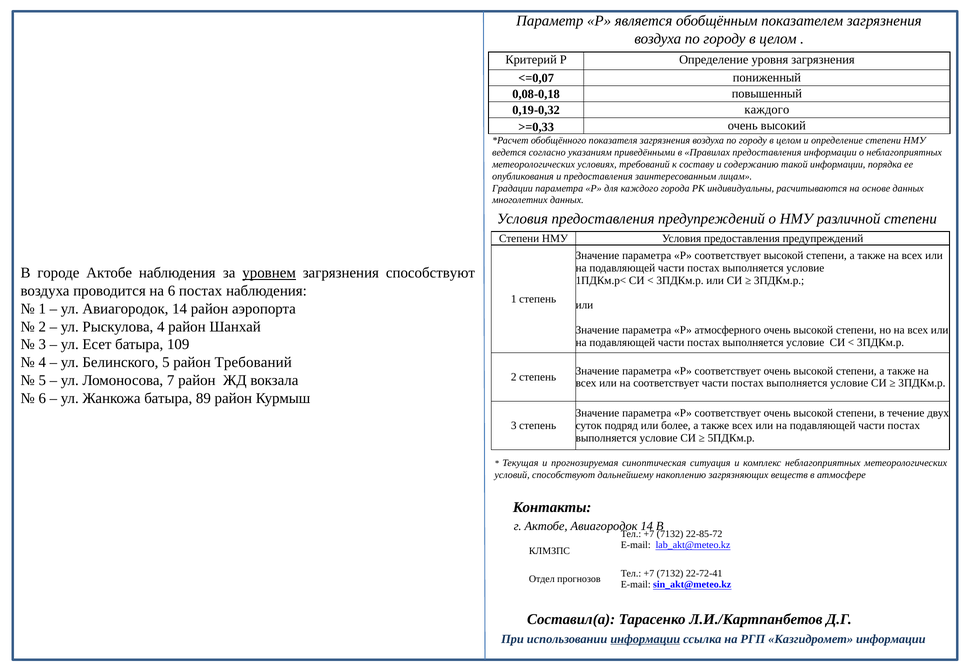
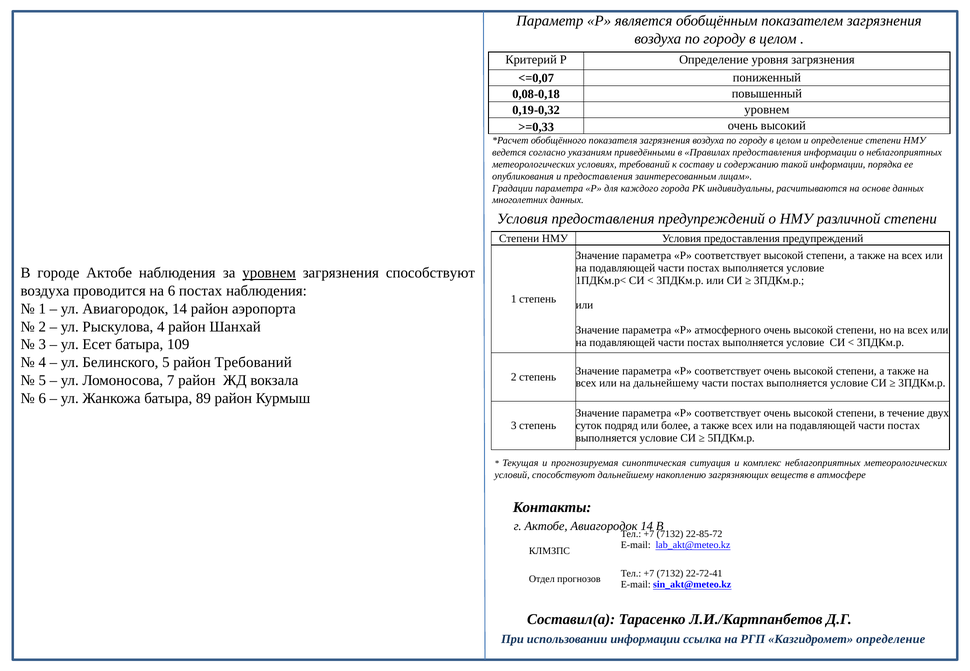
0,19-0,32 каждого: каждого -> уровнем
на соответствует: соответствует -> дальнейшему
информации at (645, 639) underline: present -> none
Казгидромет информации: информации -> определение
